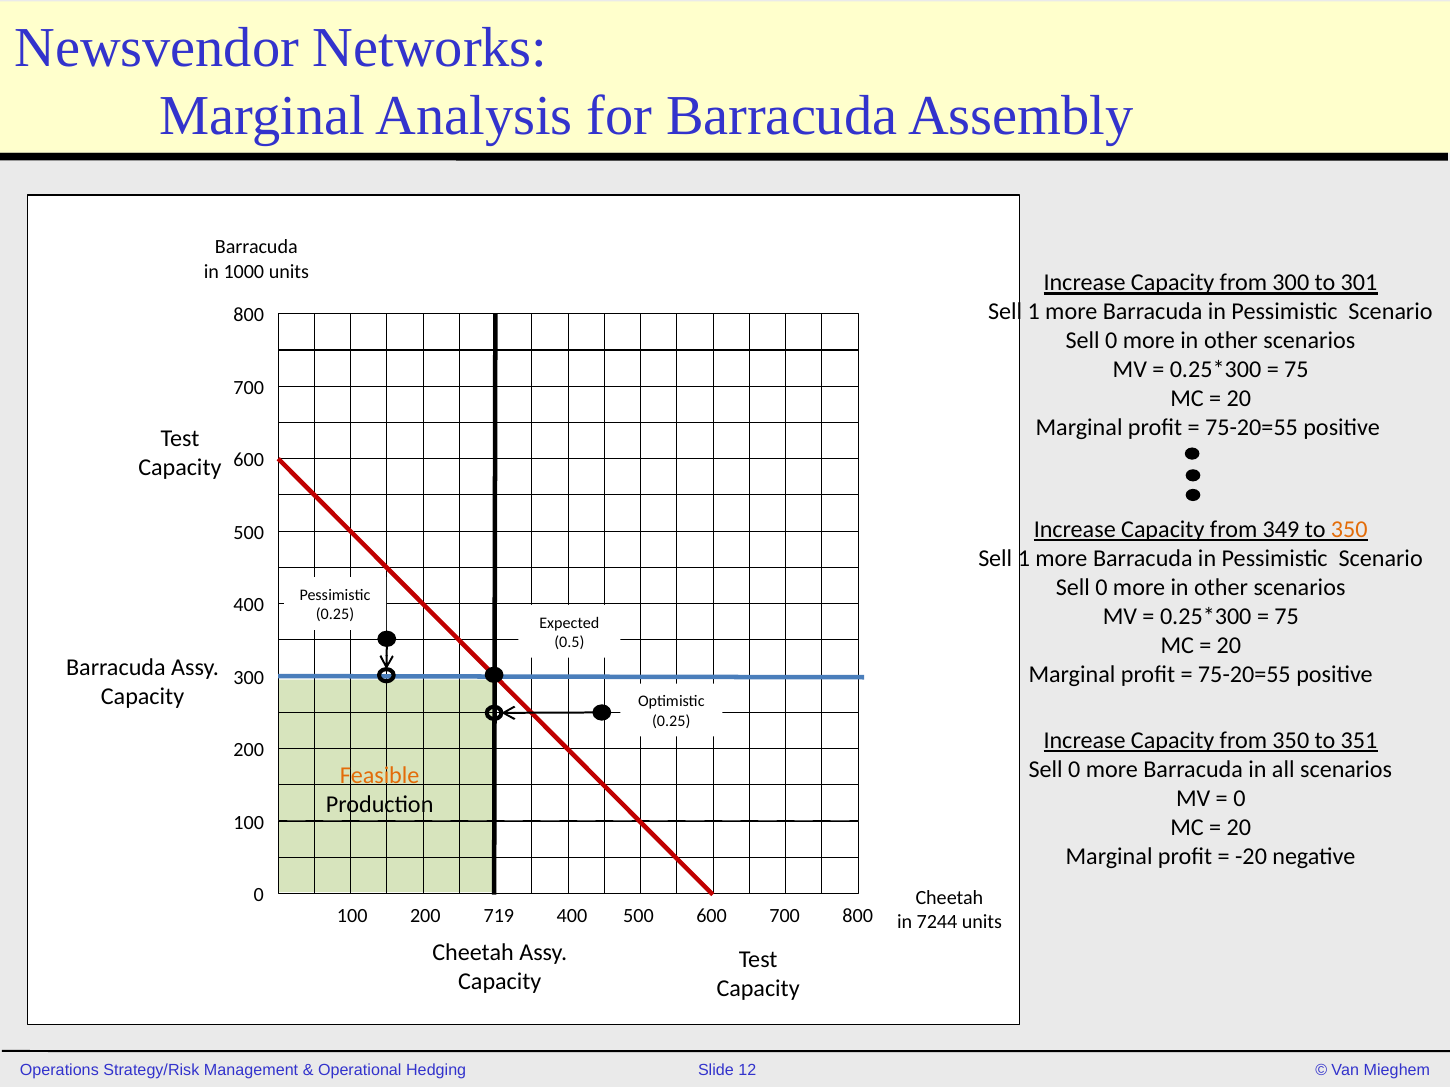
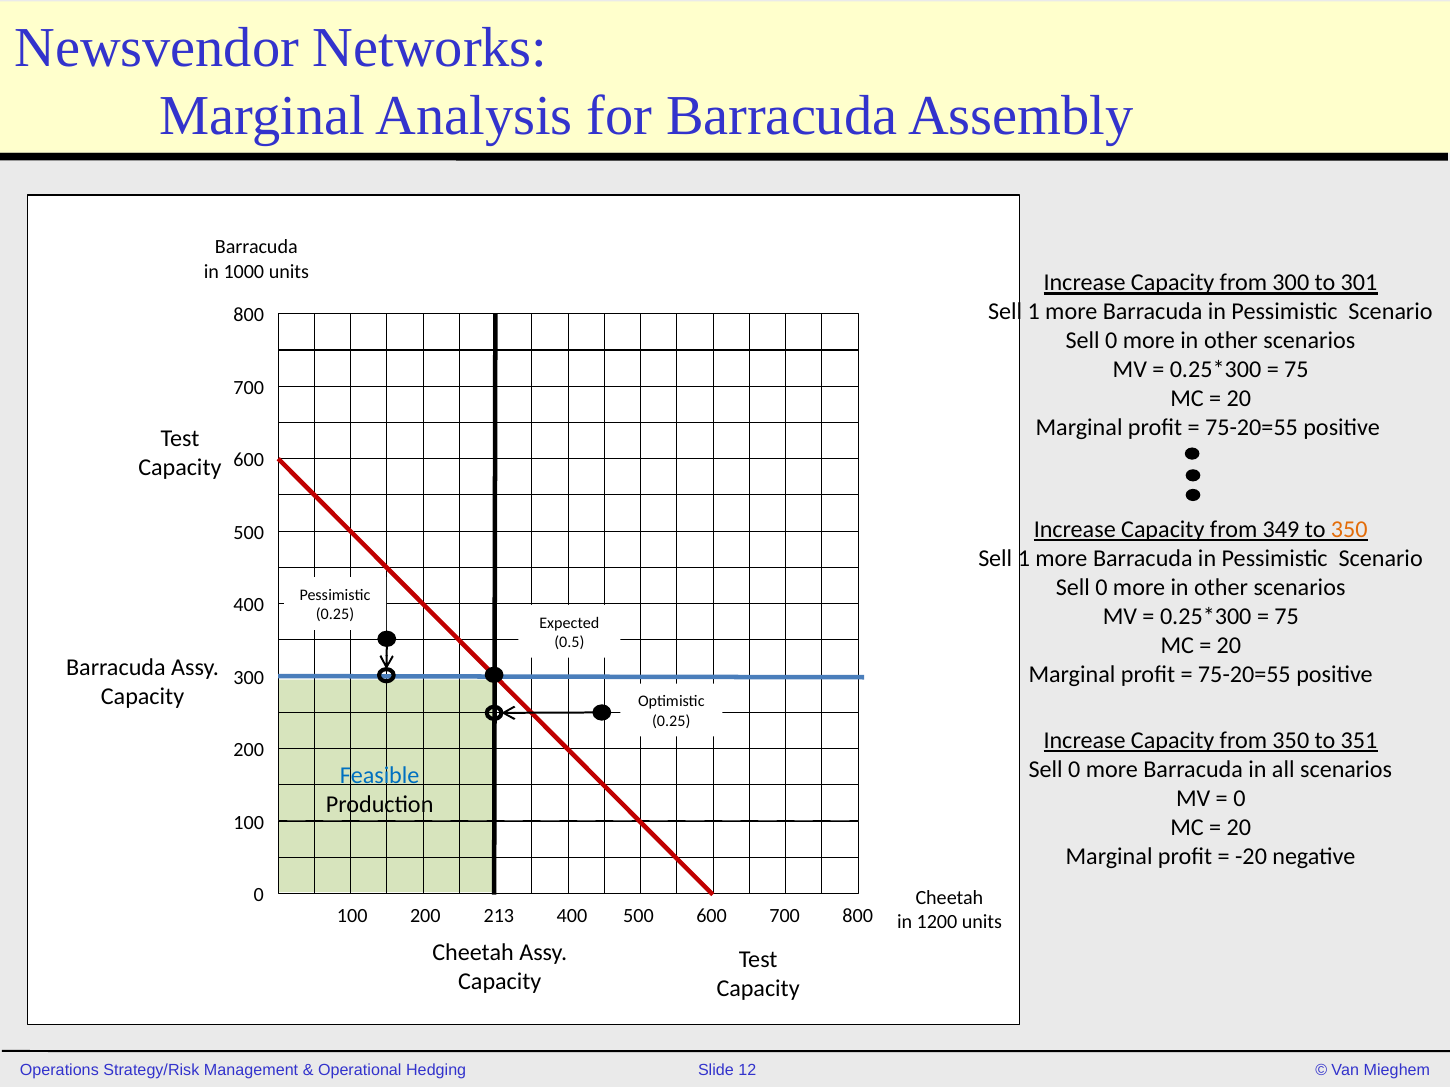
Feasible colour: orange -> blue
719: 719 -> 213
7244: 7244 -> 1200
